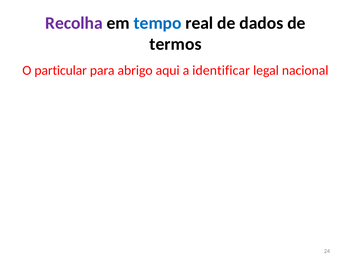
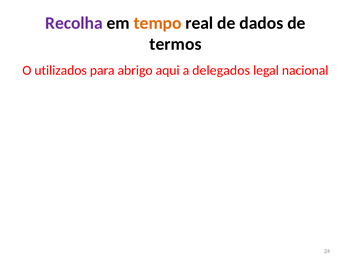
tempo colour: blue -> orange
particular: particular -> utilizados
identificar: identificar -> delegados
